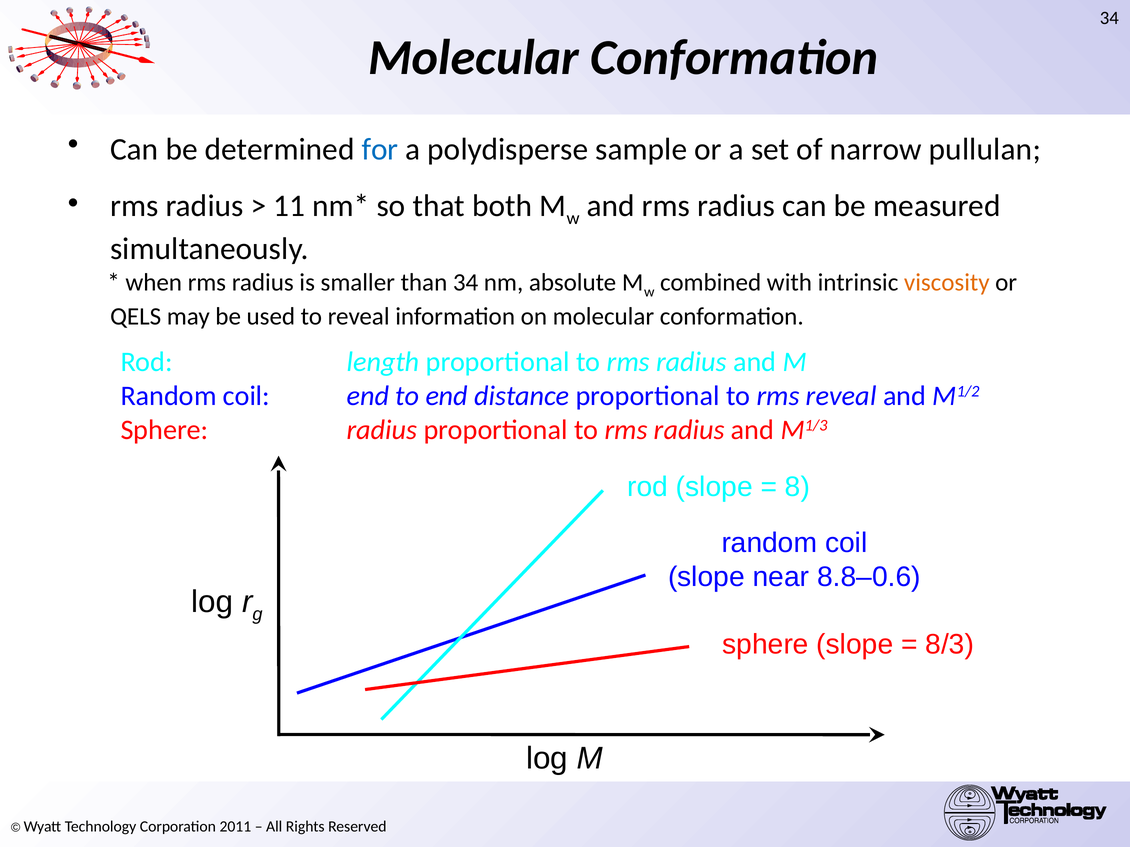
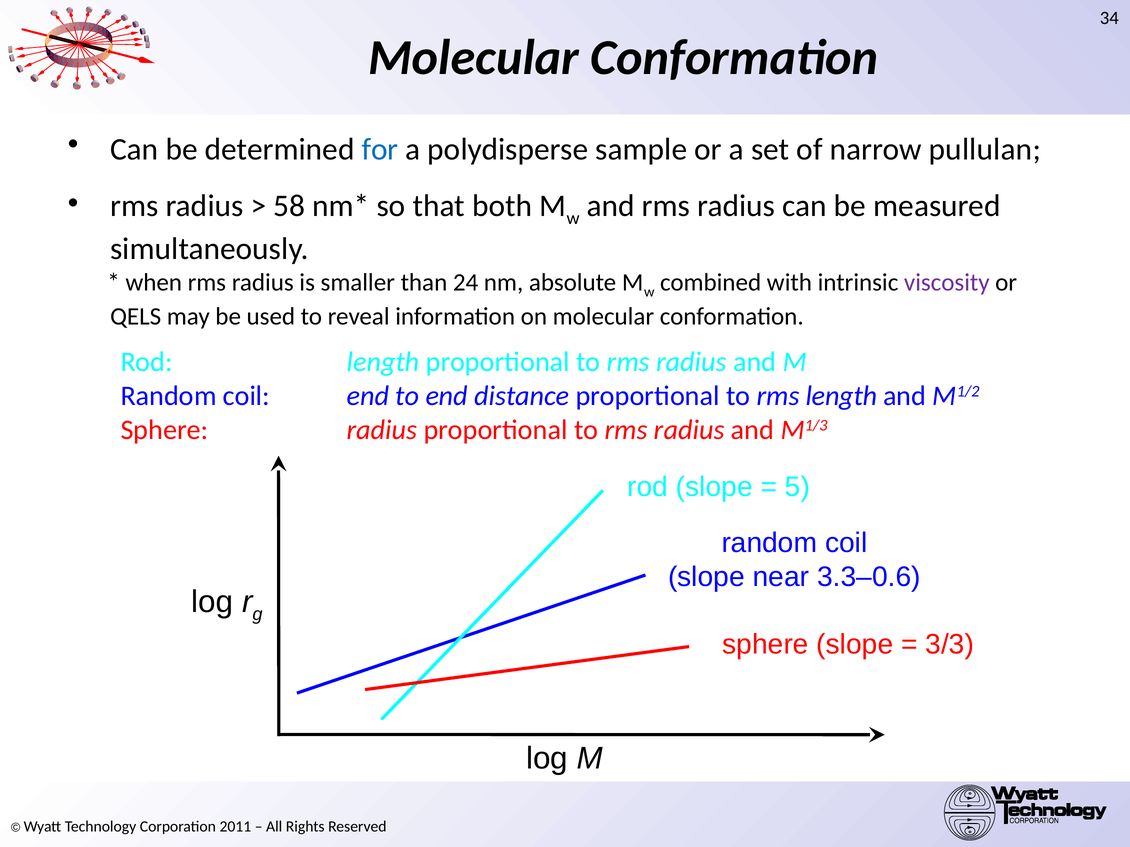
11: 11 -> 58
than 34: 34 -> 24
viscosity colour: orange -> purple
rms reveal: reveal -> length
8: 8 -> 5
8.8–0.6: 8.8–0.6 -> 3.3–0.6
8/3: 8/3 -> 3/3
